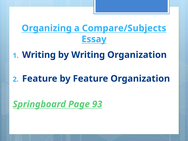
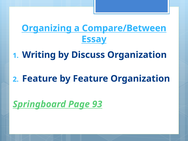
Compare/Subjects: Compare/Subjects -> Compare/Between
by Writing: Writing -> Discuss
